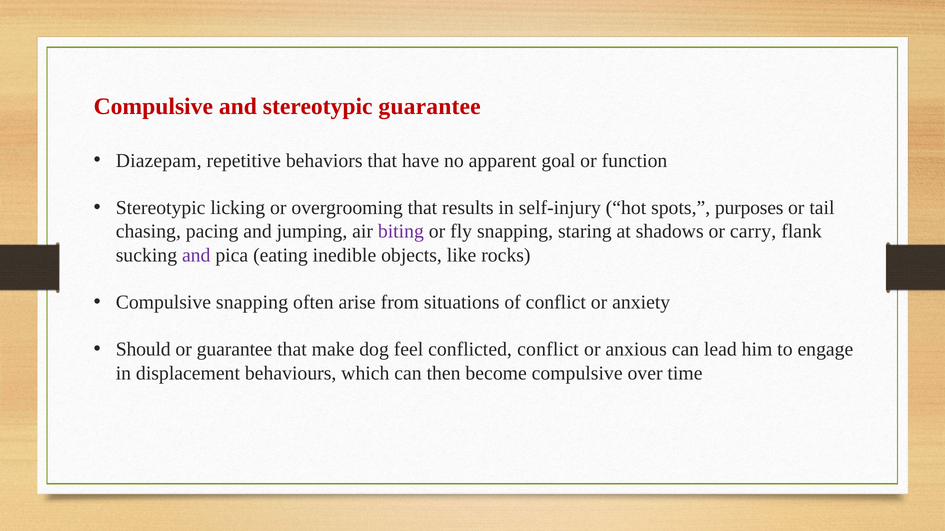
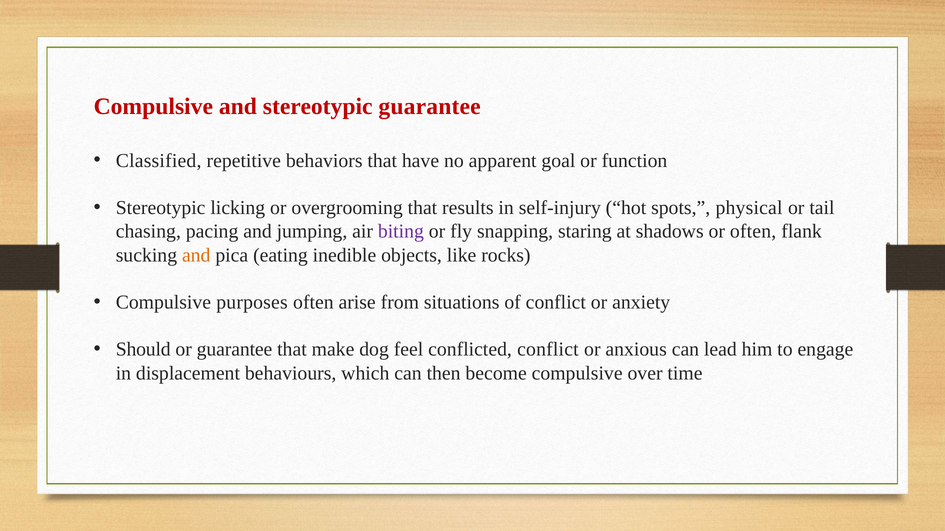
Diazepam: Diazepam -> Classified
purposes: purposes -> physical
or carry: carry -> often
and at (196, 255) colour: purple -> orange
Compulsive snapping: snapping -> purposes
